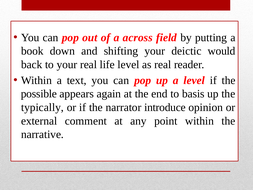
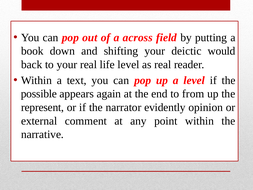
basis: basis -> from
typically: typically -> represent
introduce: introduce -> evidently
